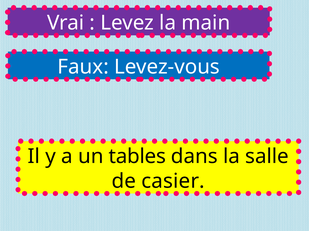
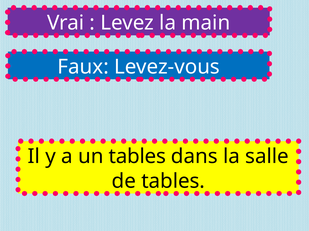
de casier: casier -> tables
